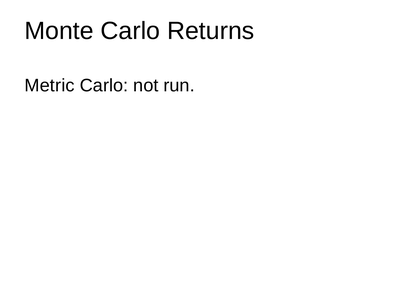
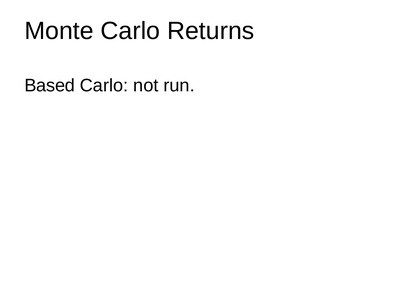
Metric: Metric -> Based
